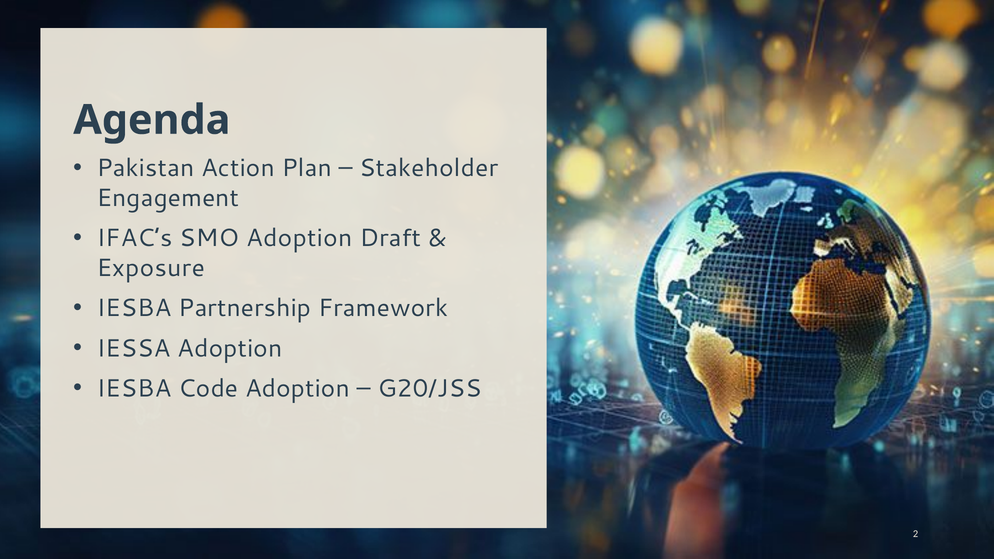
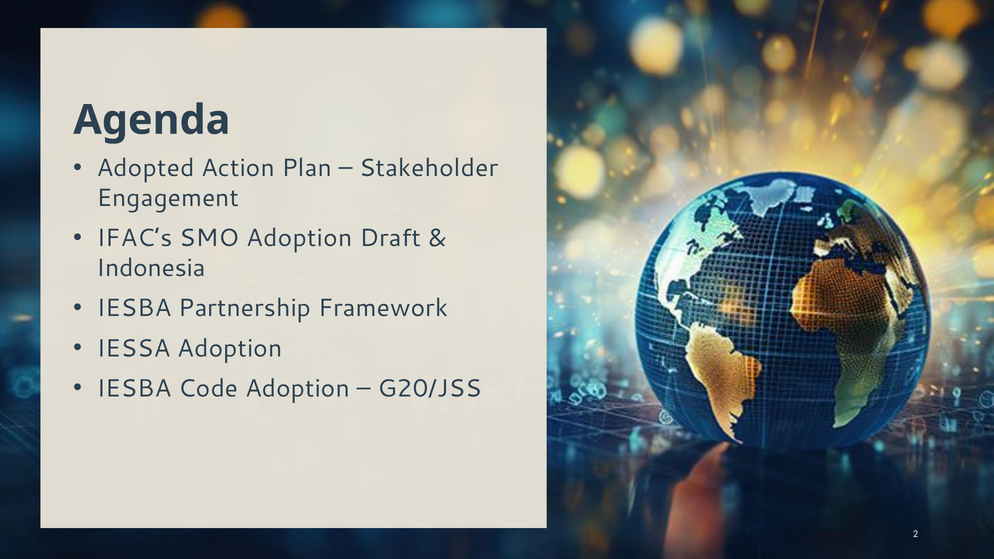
Pakistan: Pakistan -> Adopted
Exposure: Exposure -> Indonesia
